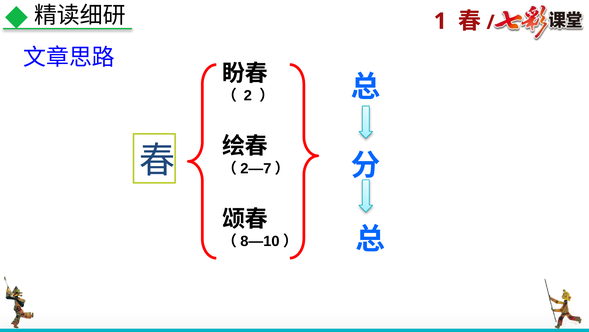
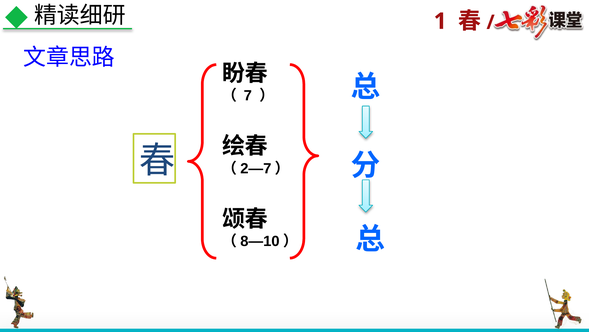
2: 2 -> 7
